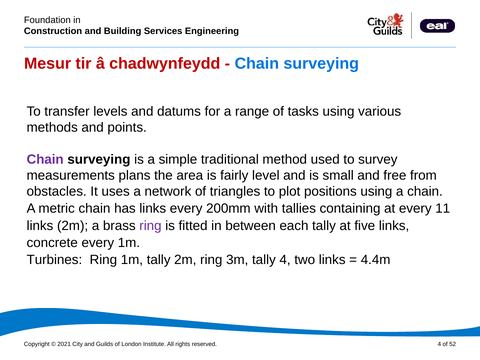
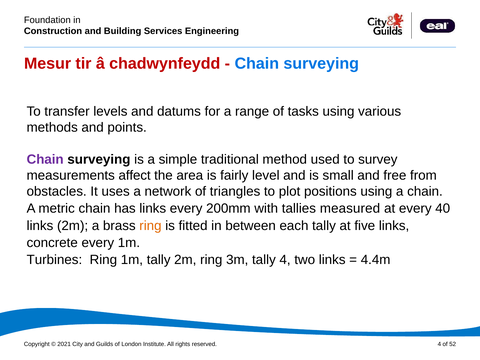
plans: plans -> affect
containing: containing -> measured
11: 11 -> 40
ring at (150, 226) colour: purple -> orange
